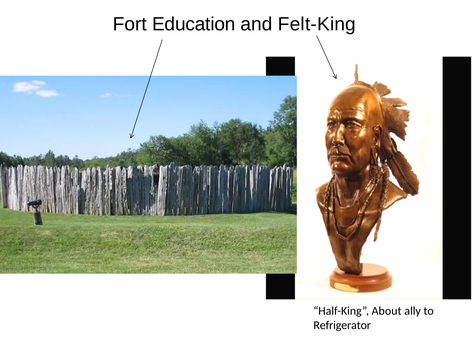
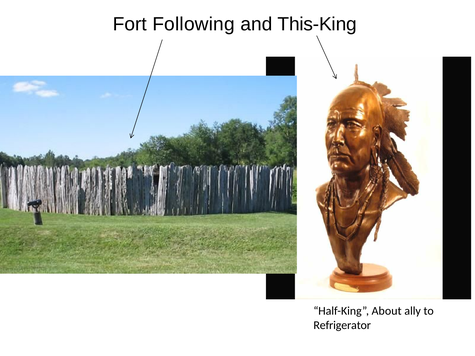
Education: Education -> Following
Felt-King: Felt-King -> This-King
